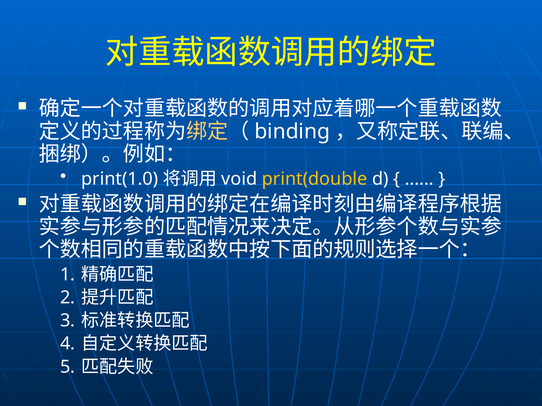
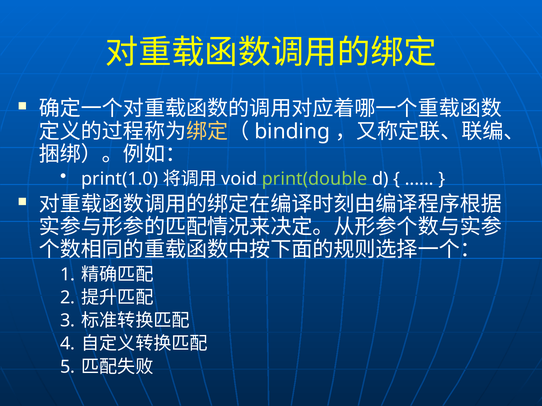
print(double colour: yellow -> light green
